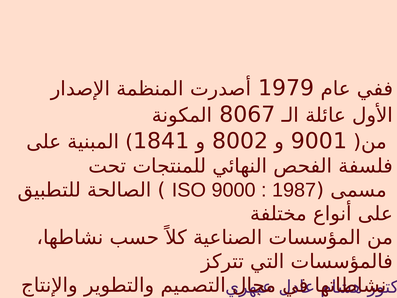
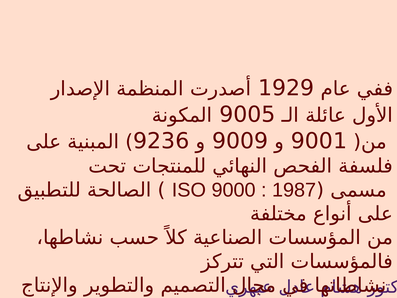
1979: 1979 -> 1929
8067: 8067 -> 9005
1841: 1841 -> 9236
8002: 8002 -> 9009
